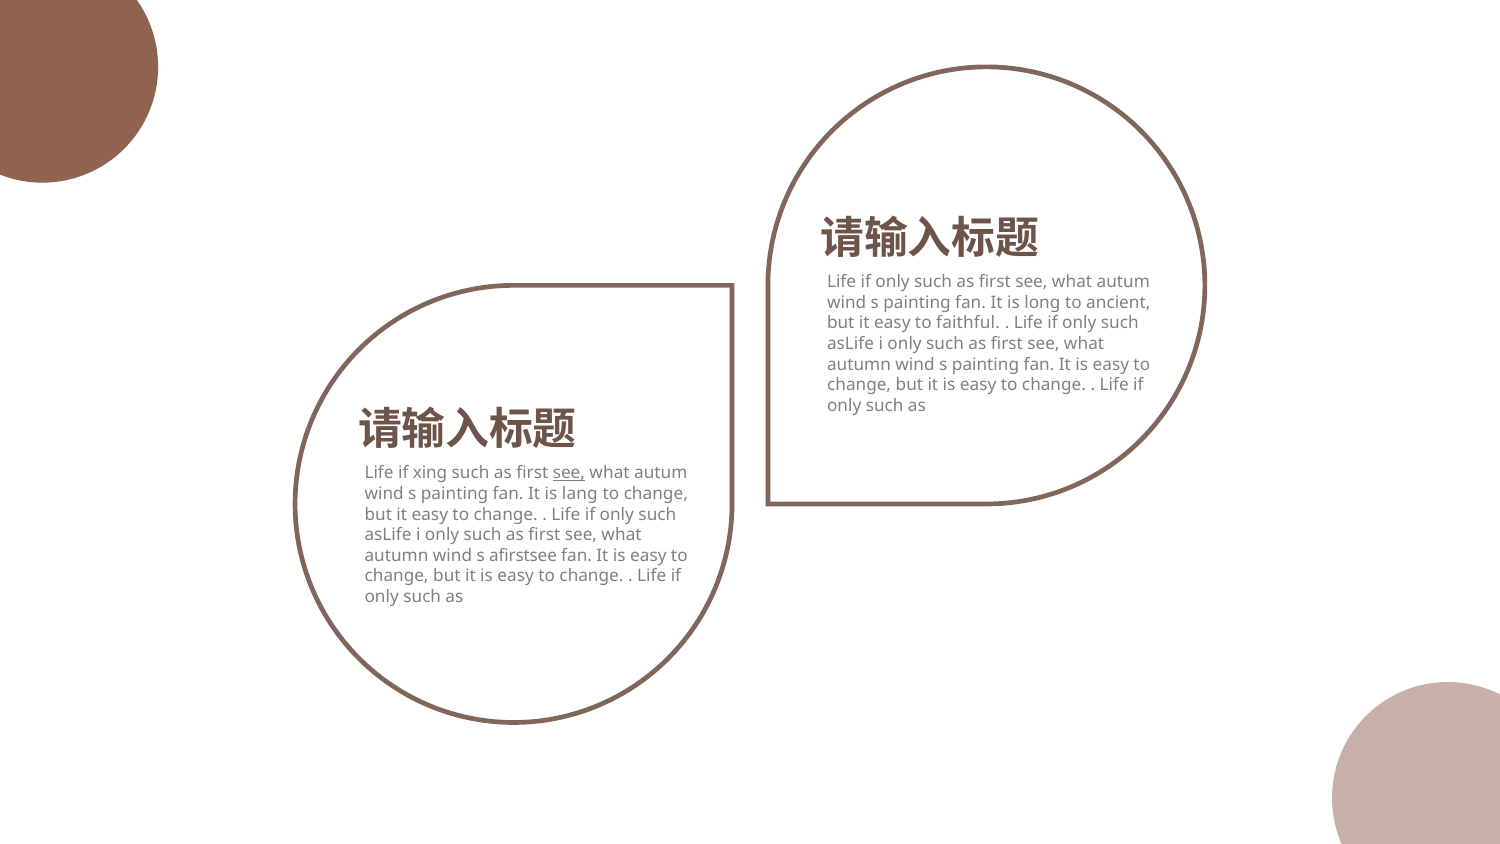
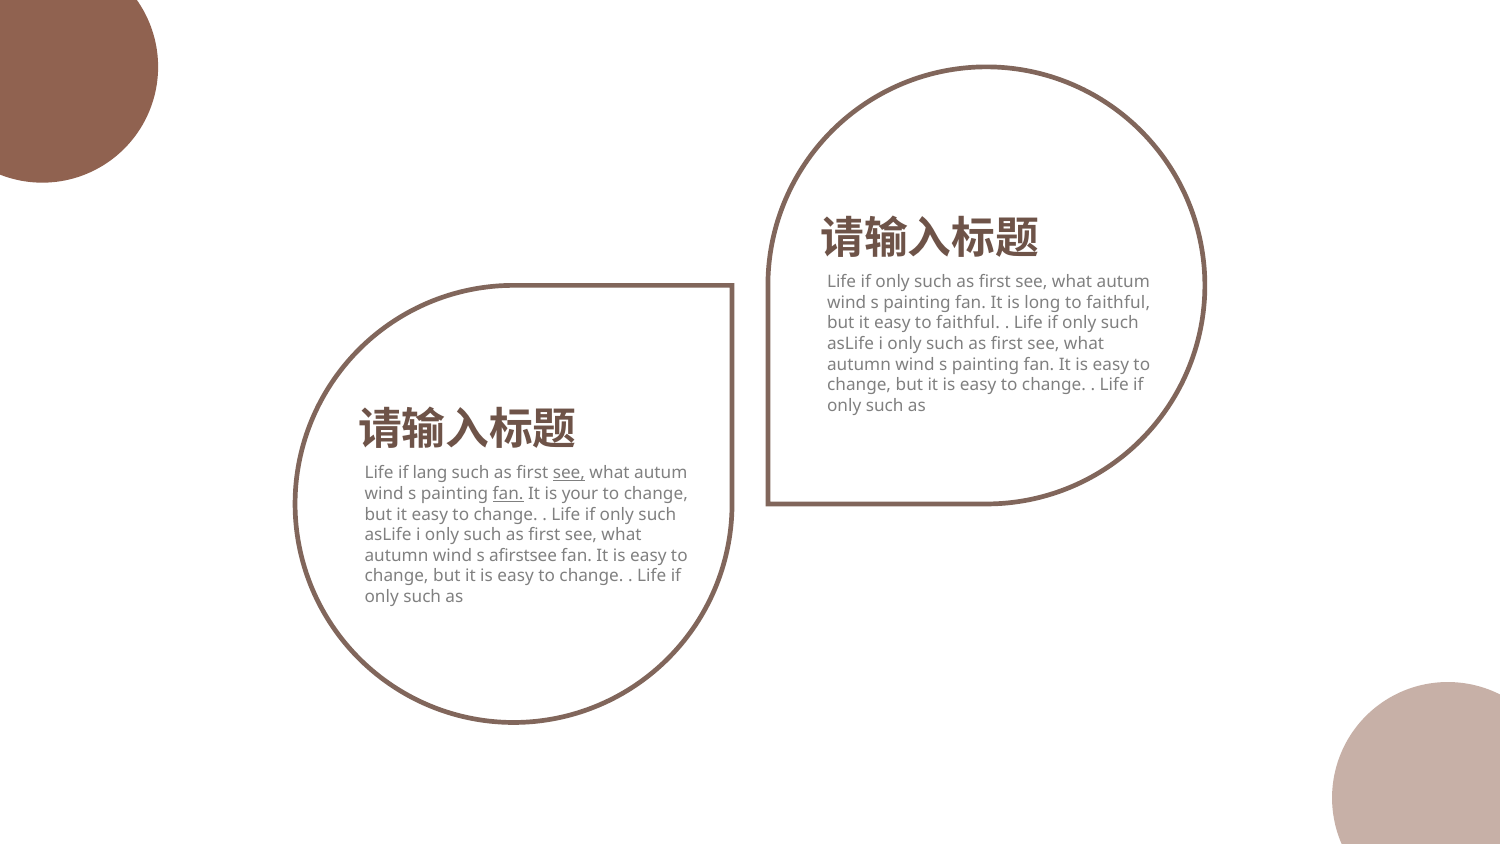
ancient at (1118, 302): ancient -> faithful
xing: xing -> lang
fan at (508, 494) underline: none -> present
lang: lang -> your
